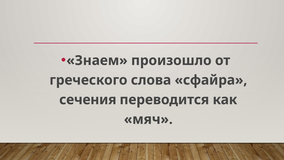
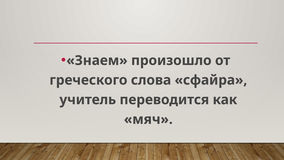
сечения: сечения -> учитель
